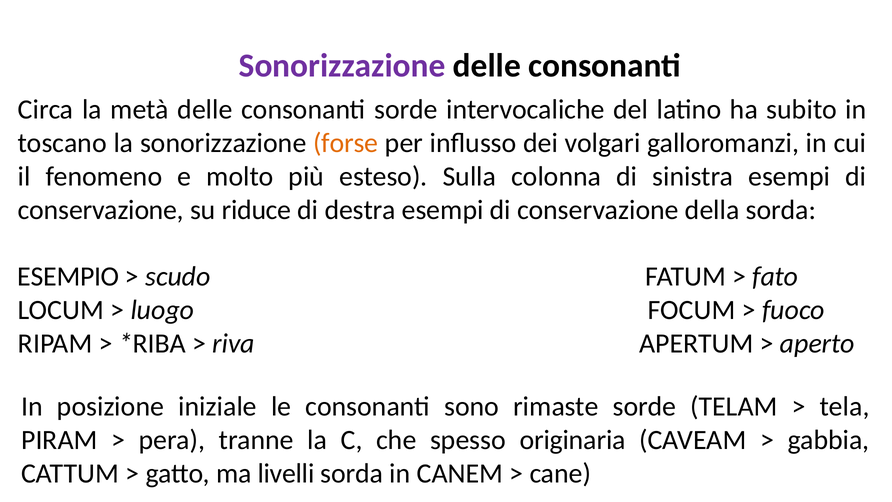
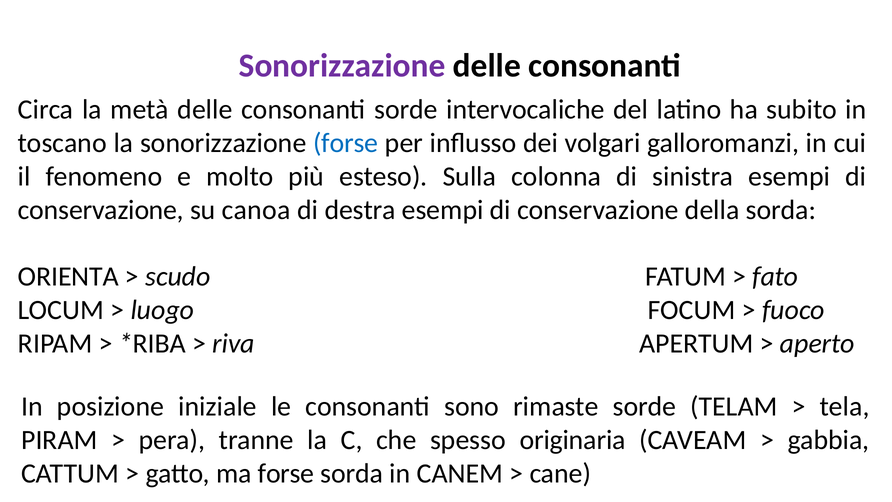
forse at (346, 143) colour: orange -> blue
riduce: riduce -> canoa
ESEMPIO: ESEMPIO -> ORIENTA
ma livelli: livelli -> forse
